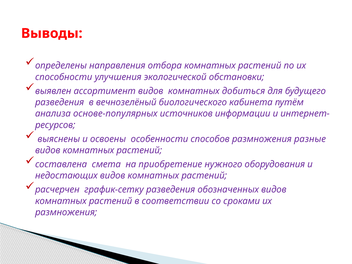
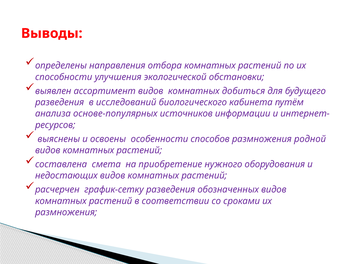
вечнозелёный: вечнозелёный -> исследований
разные: разные -> родной
